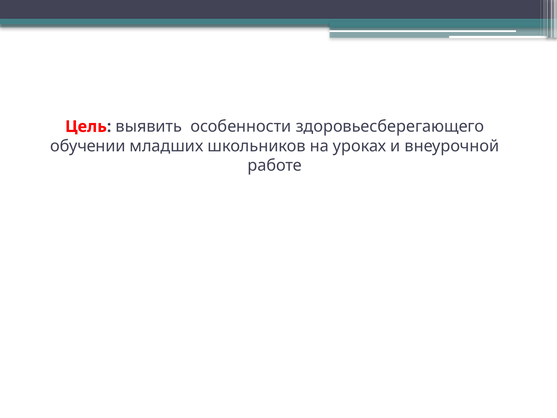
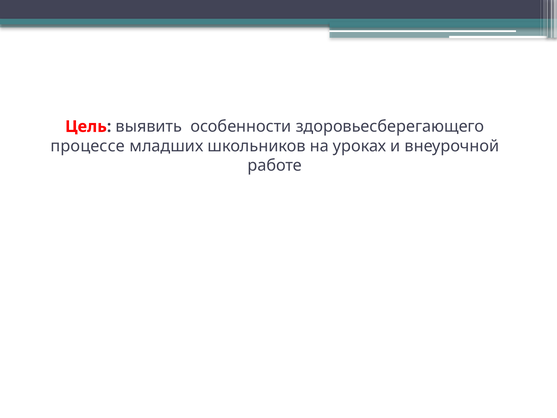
обучении: обучении -> процессе
